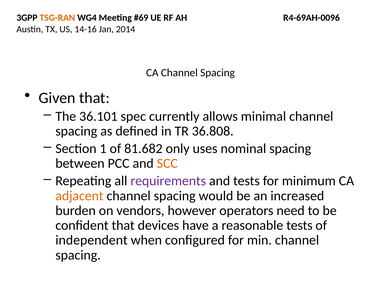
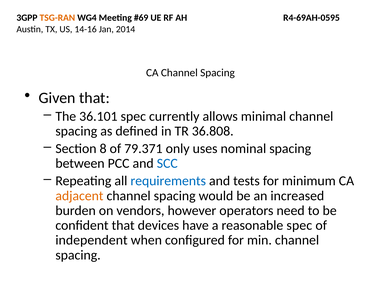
R4-69AH-0096: R4-69AH-0096 -> R4-69AH-0595
1: 1 -> 8
81.682: 81.682 -> 79.371
SCC colour: orange -> blue
requirements colour: purple -> blue
reasonable tests: tests -> spec
